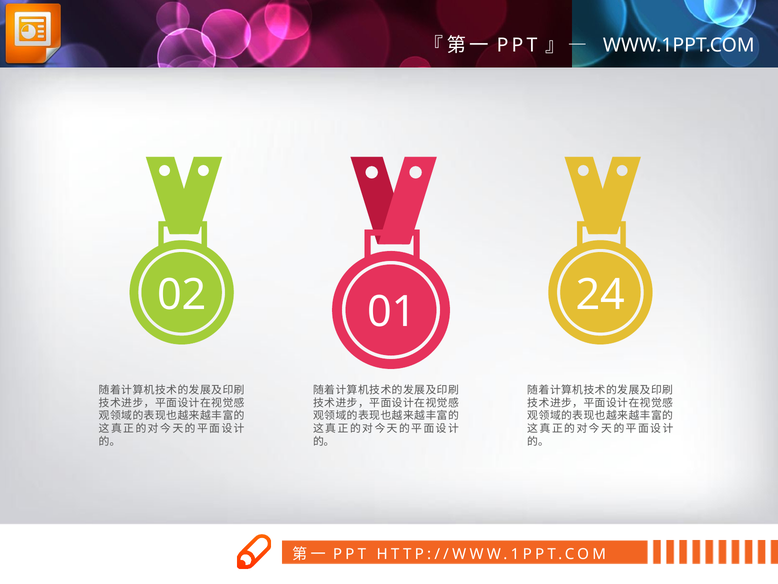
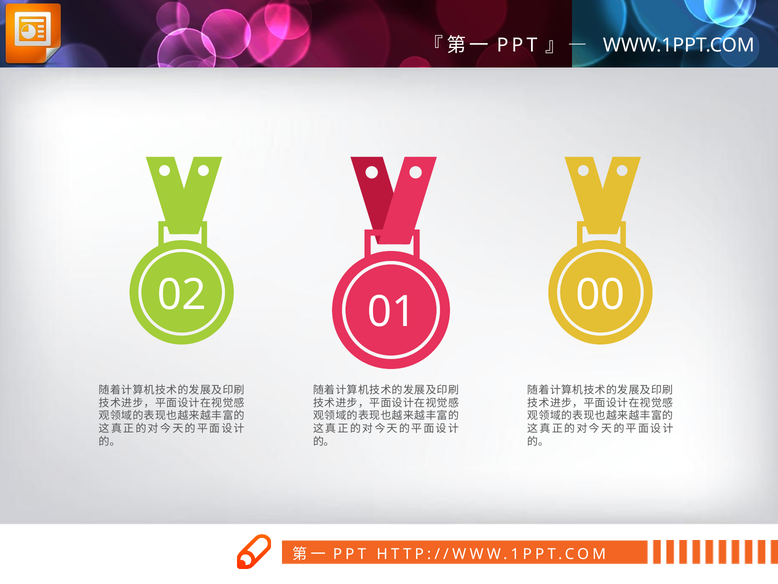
24: 24 -> 00
